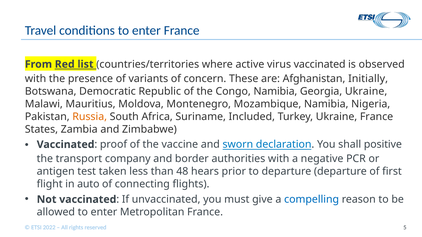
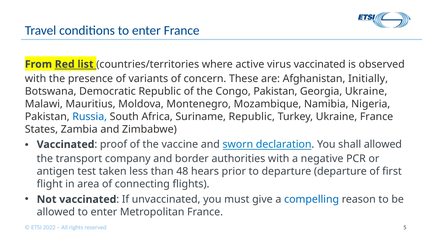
Congo Namibia: Namibia -> Pakistan
Russia colour: orange -> blue
Suriname Included: Included -> Republic
shall positive: positive -> allowed
auto: auto -> area
